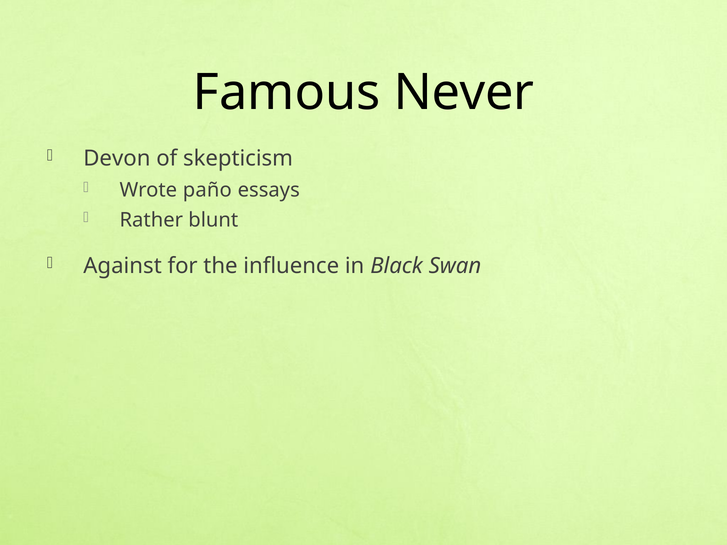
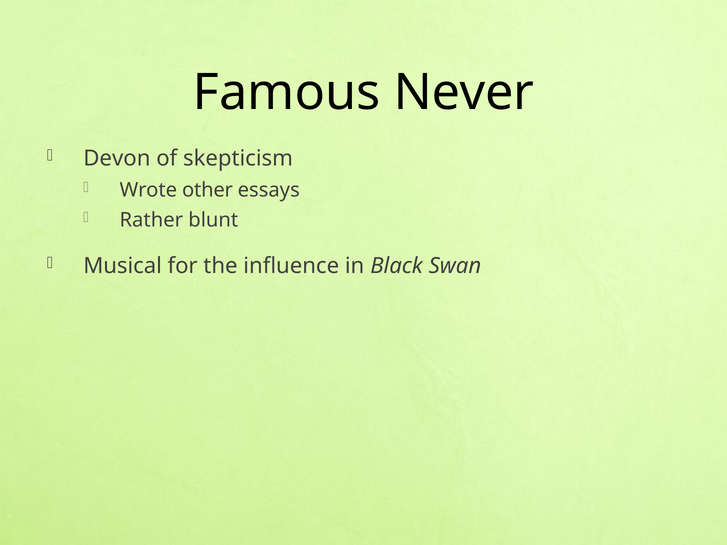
paño: paño -> other
Against: Against -> Musical
